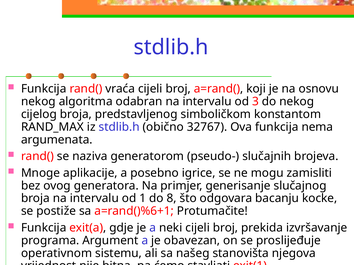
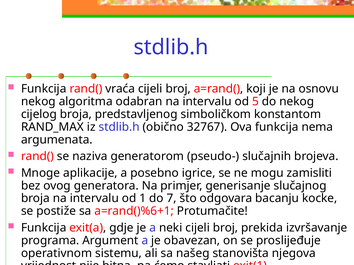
3: 3 -> 5
8: 8 -> 7
